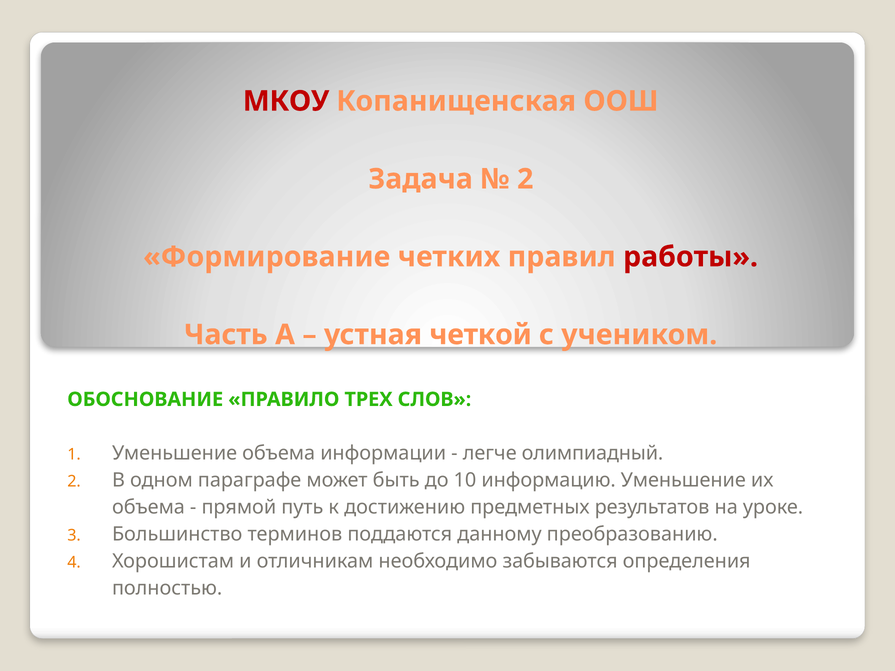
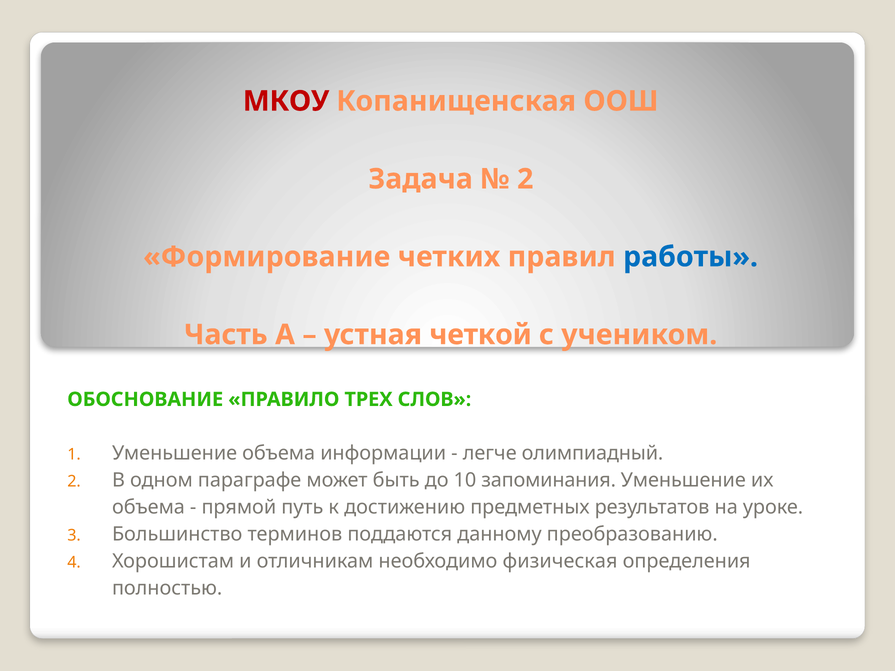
работы colour: red -> blue
информацию: информацию -> запоминания
забываются: забываются -> физическая
